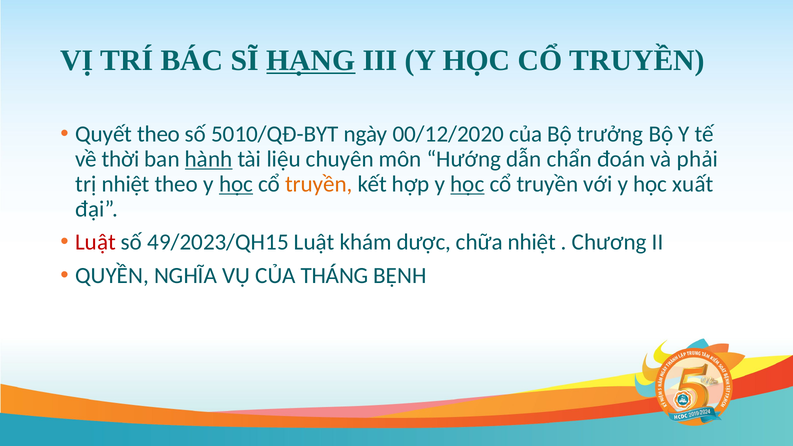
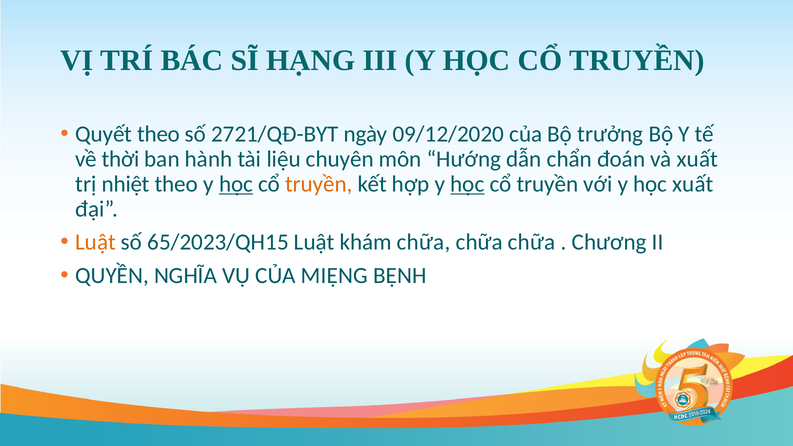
HẠNG underline: present -> none
5010/QĐ-BYT: 5010/QĐ-BYT -> 2721/QĐ-BYT
00/12/2020: 00/12/2020 -> 09/12/2020
hành underline: present -> none
và phải: phải -> xuất
Luật at (96, 242) colour: red -> orange
49/2023/QH15: 49/2023/QH15 -> 65/2023/QH15
khám dược: dược -> chữa
nhiệt at (532, 242): nhiệt -> chữa
THÁNG: THÁNG -> MIỆNG
